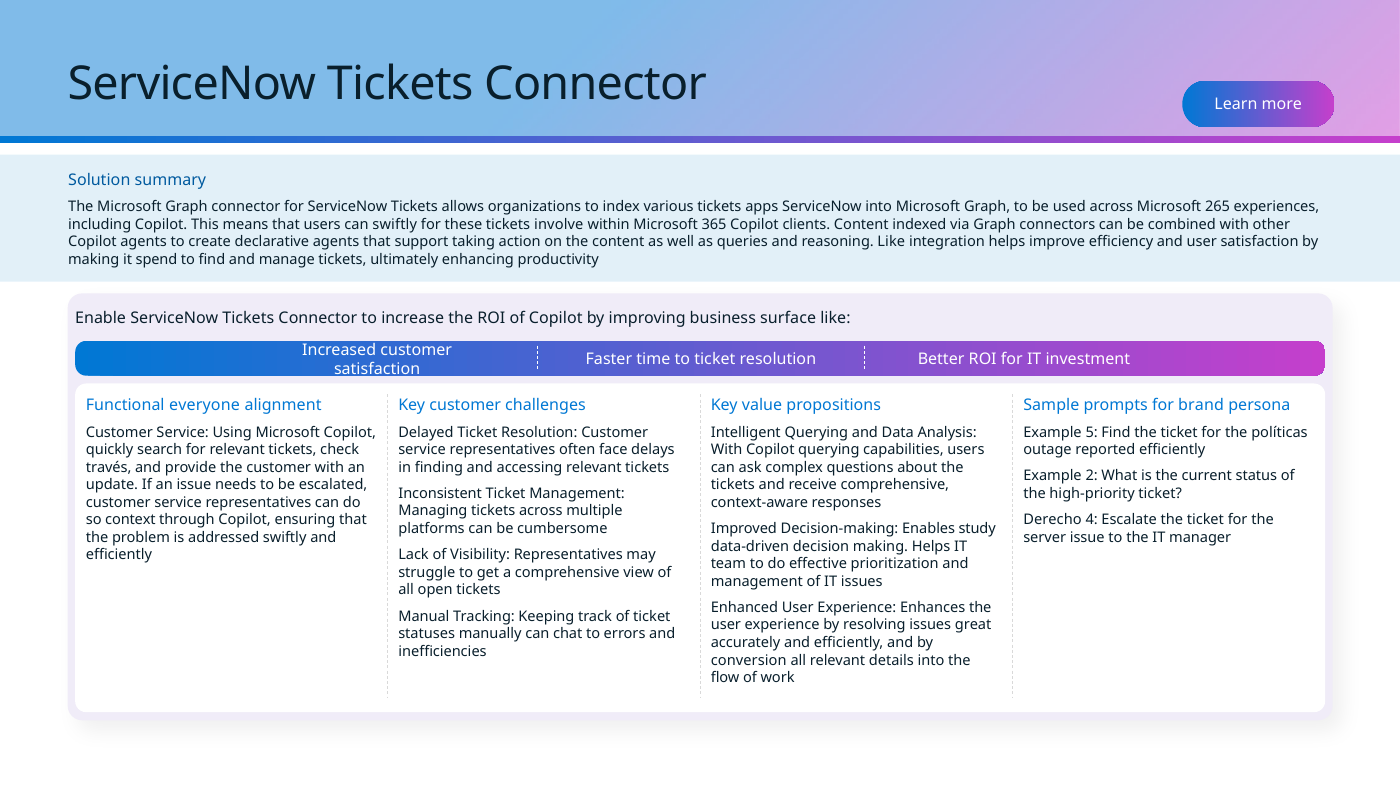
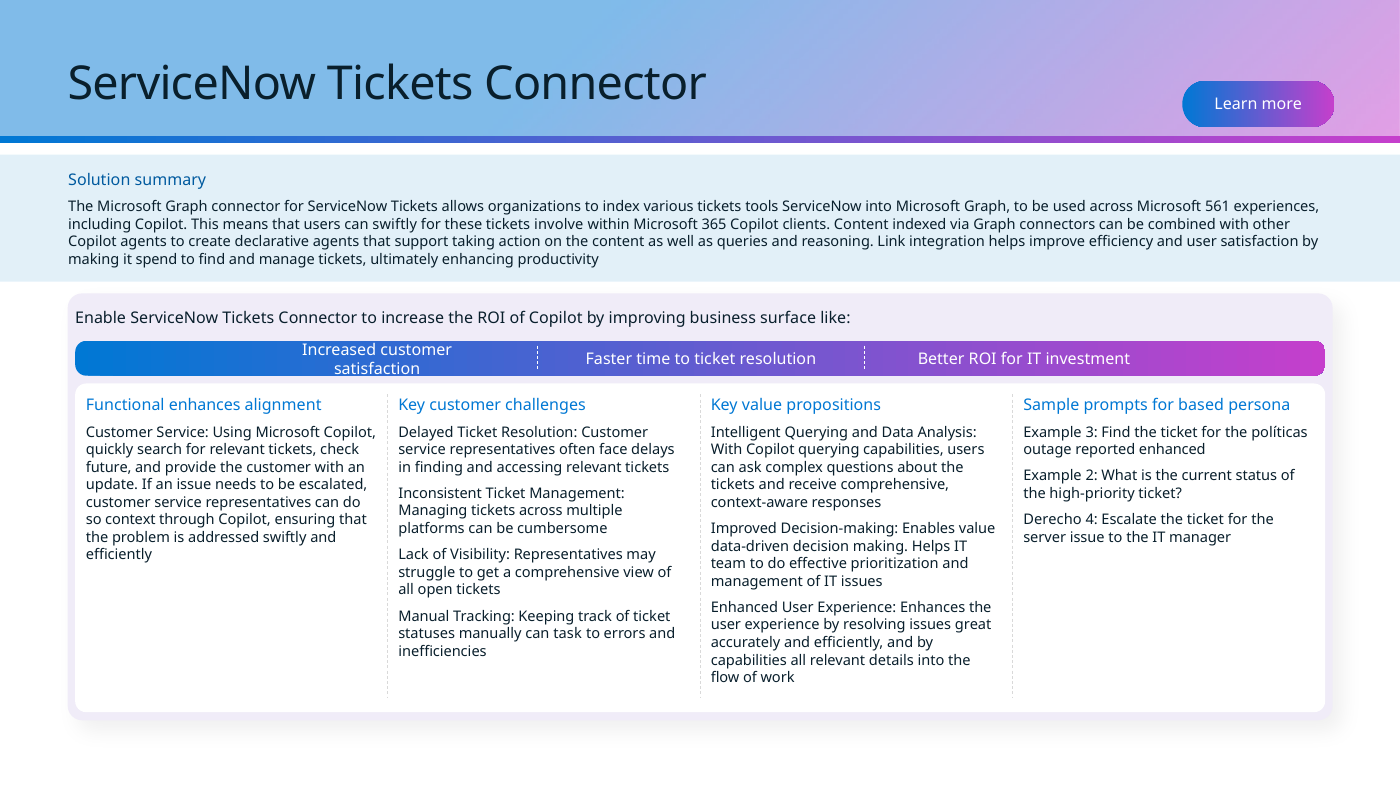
apps: apps -> tools
265: 265 -> 561
reasoning Like: Like -> Link
Functional everyone: everyone -> enhances
brand: brand -> based
5: 5 -> 3
reported efficiently: efficiently -> enhanced
través: través -> future
Enables study: study -> value
chat: chat -> task
conversion at (749, 660): conversion -> capabilities
